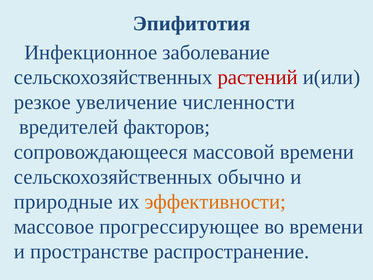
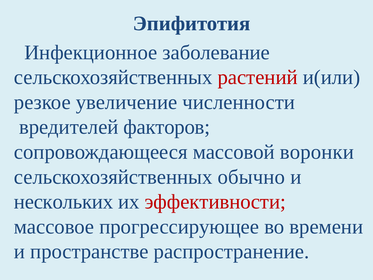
массовой времени: времени -> воронки
природные: природные -> нескольких
эффективности colour: orange -> red
